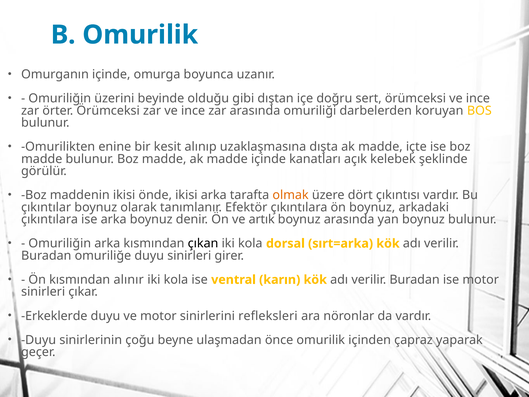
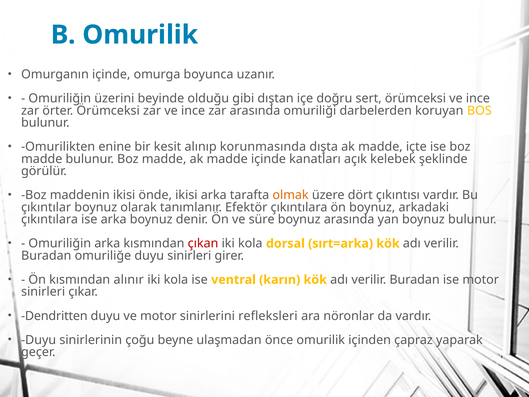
uzaklaşmasına: uzaklaşmasına -> korunmasında
artık: artık -> süre
çıkan colour: black -> red
Erkeklerde: Erkeklerde -> Dendritten
